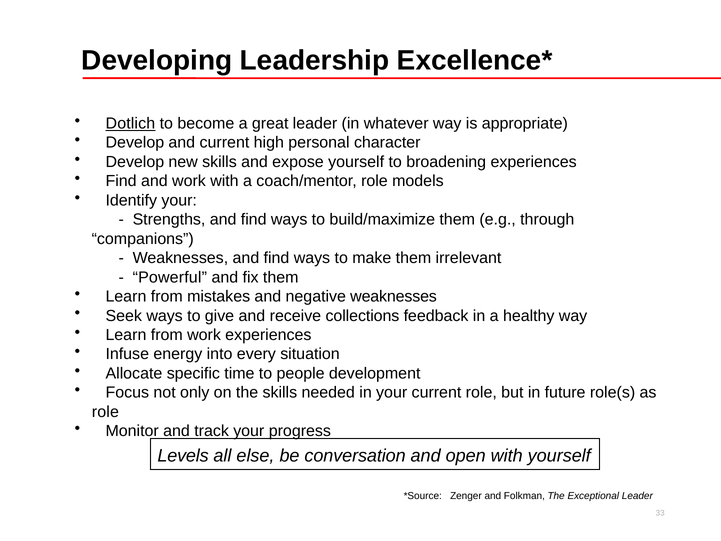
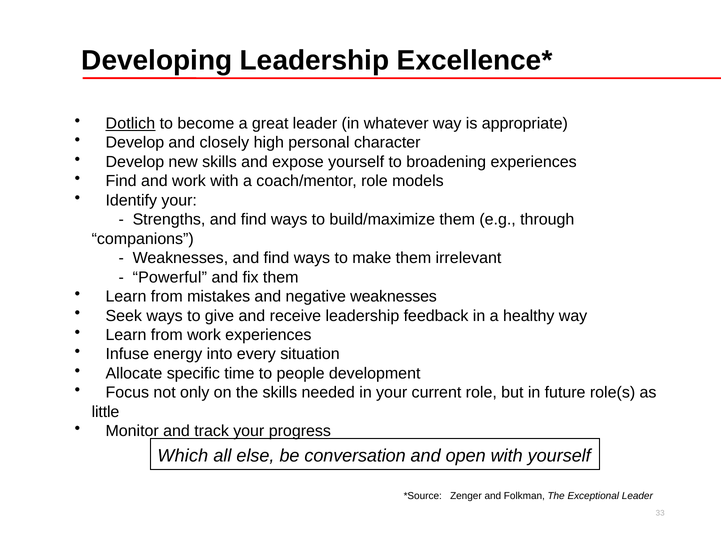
and current: current -> closely
receive collections: collections -> leadership
role at (105, 412): role -> little
Levels: Levels -> Which
